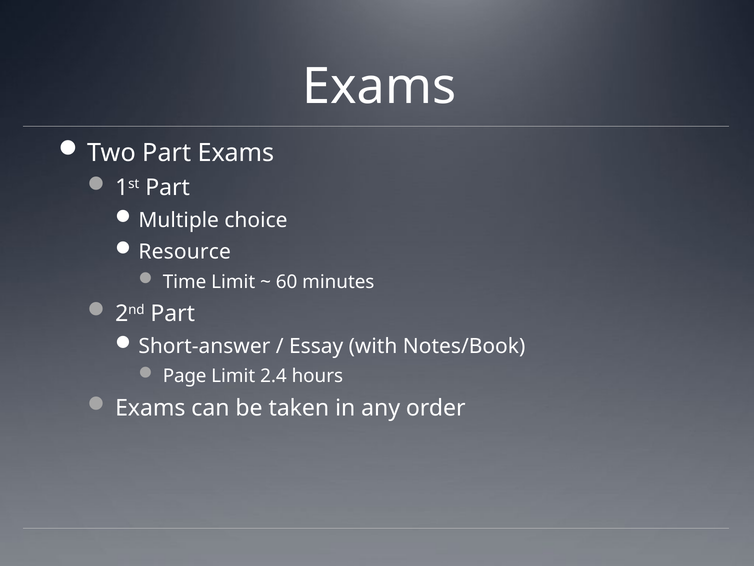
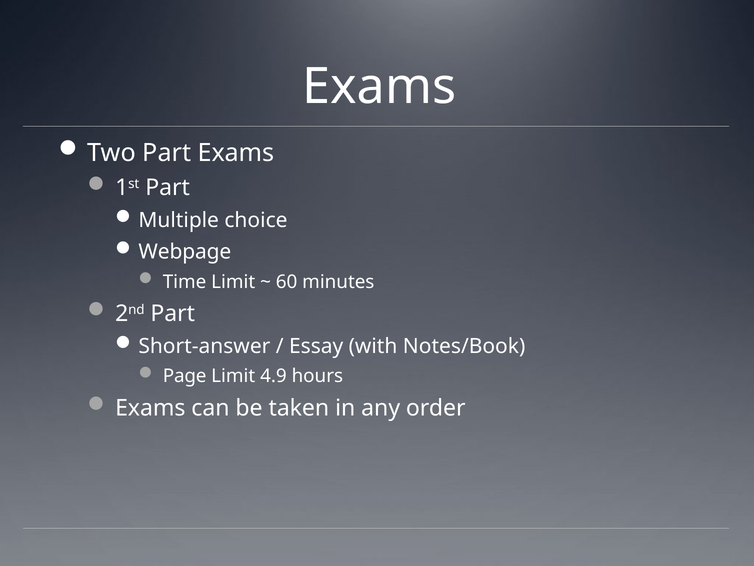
Resource: Resource -> Webpage
2.4: 2.4 -> 4.9
